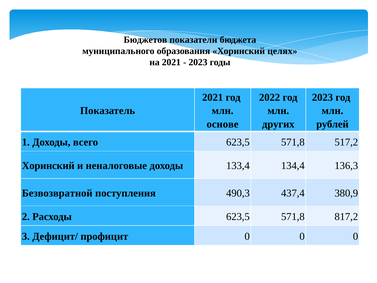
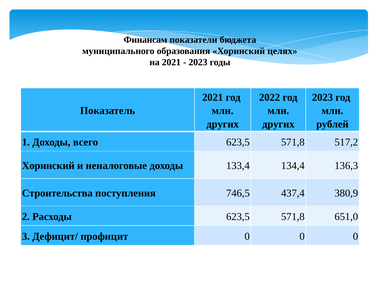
Бюджетов: Бюджетов -> Финансам
основе at (223, 124): основе -> других
Безвозвратной: Безвозвратной -> Строительства
490,3: 490,3 -> 746,5
817,2: 817,2 -> 651,0
